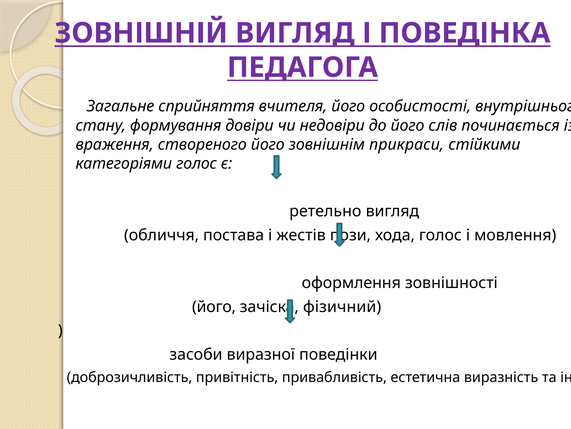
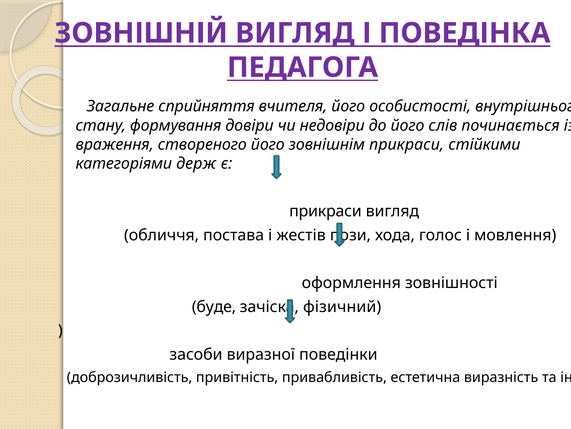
категоріями голос: голос -> держ
ретельно at (325, 211): ретельно -> прикраси
його at (214, 306): його -> буде
